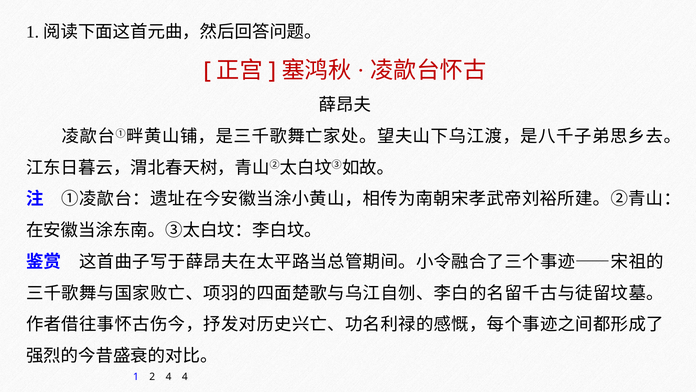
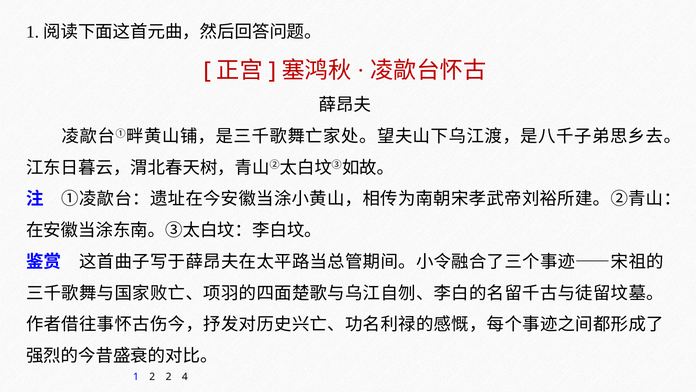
2 4: 4 -> 2
